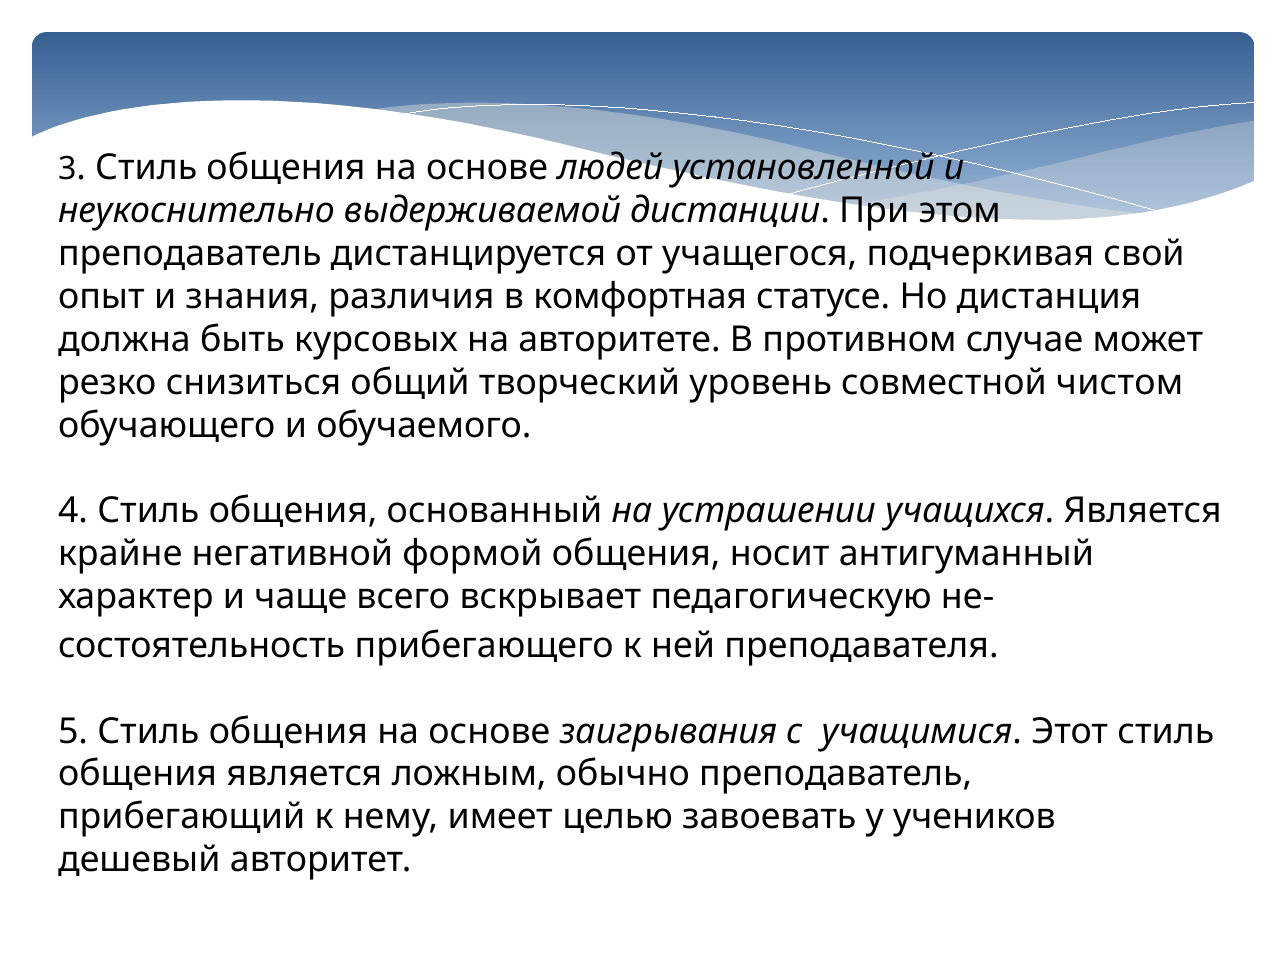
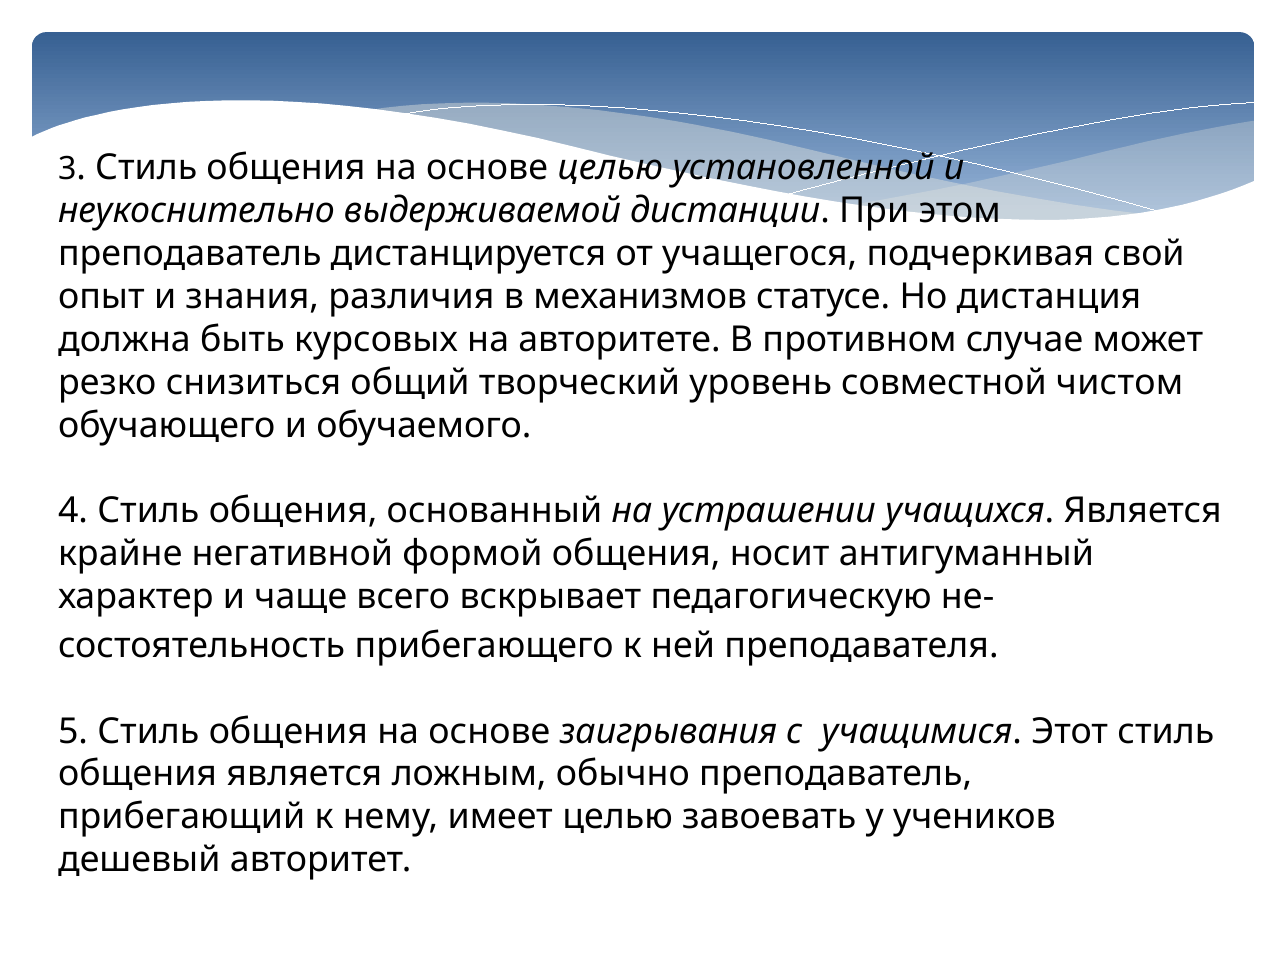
основе людей: людей -> целью
комфортная: комфортная -> механизмов
